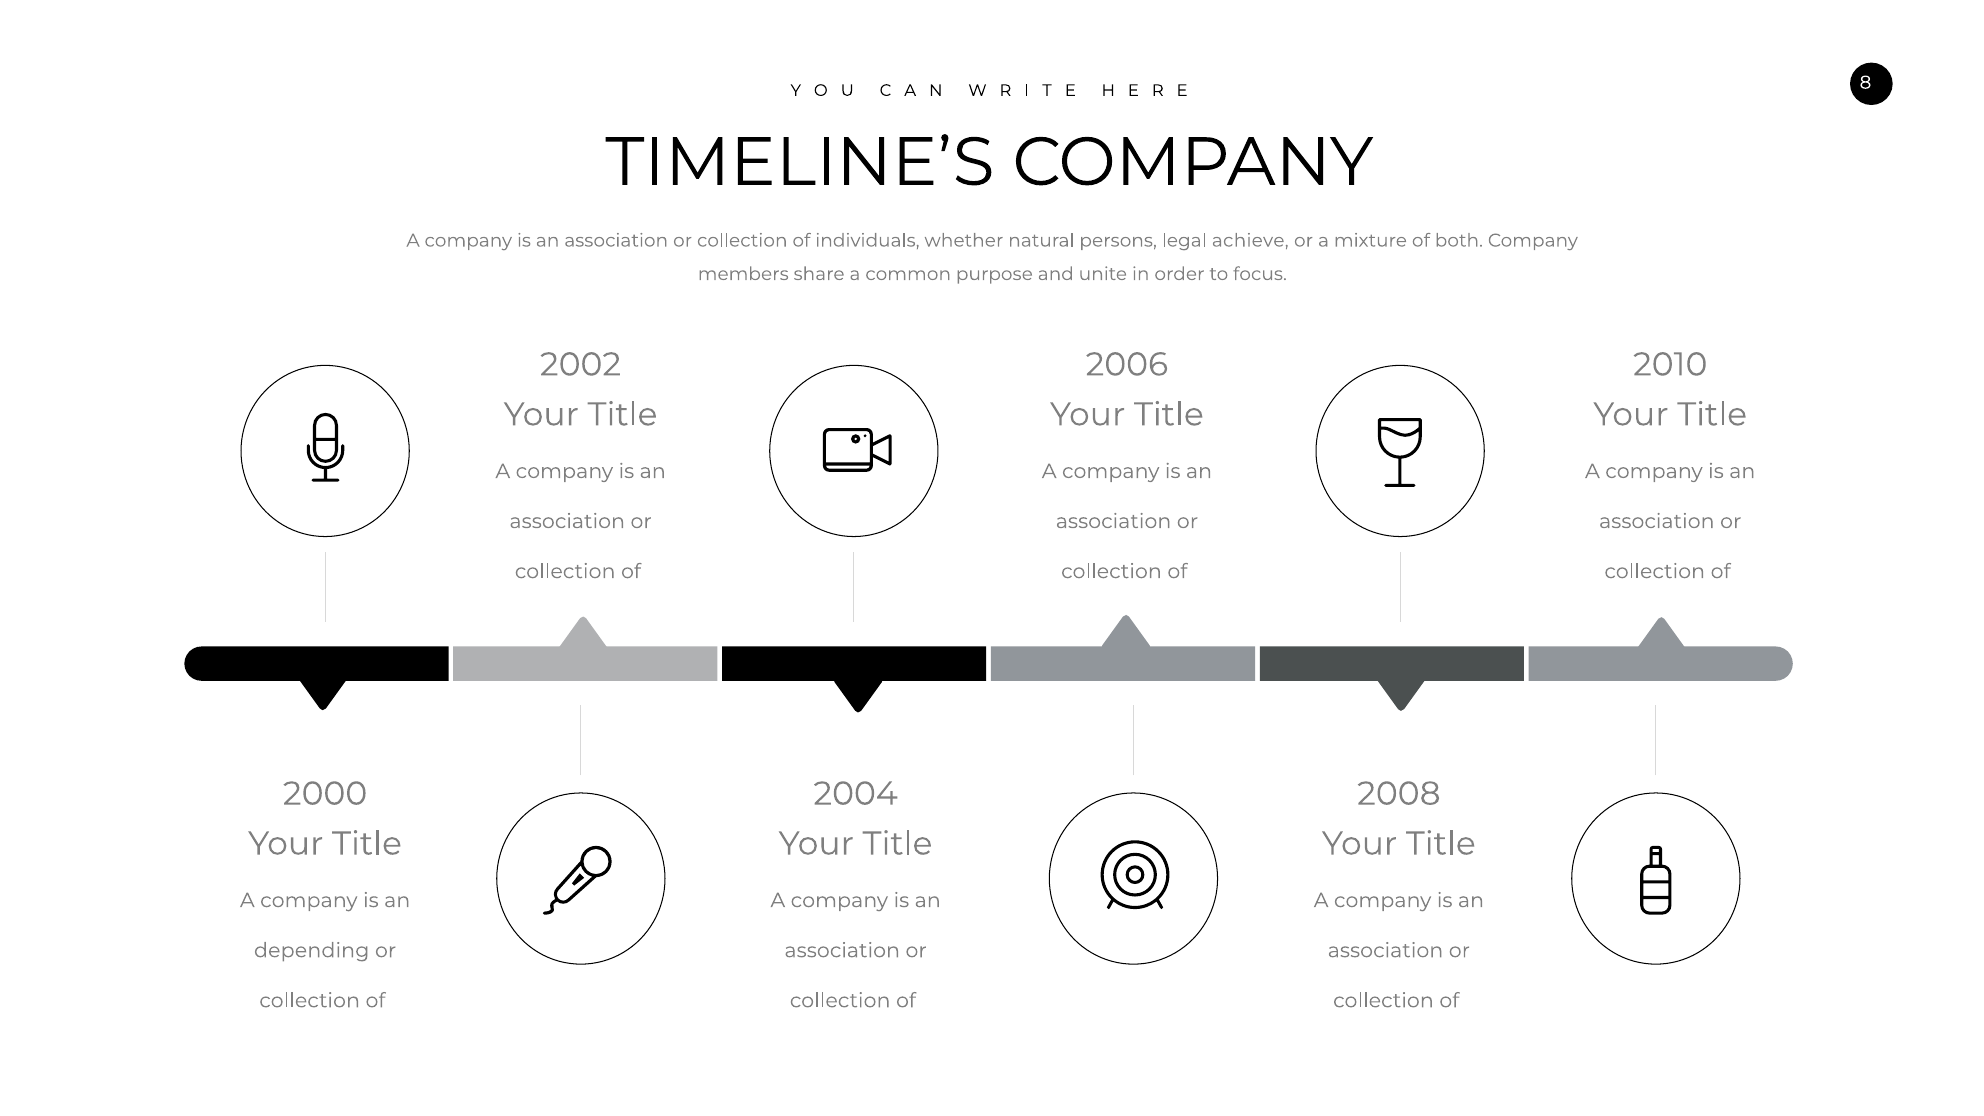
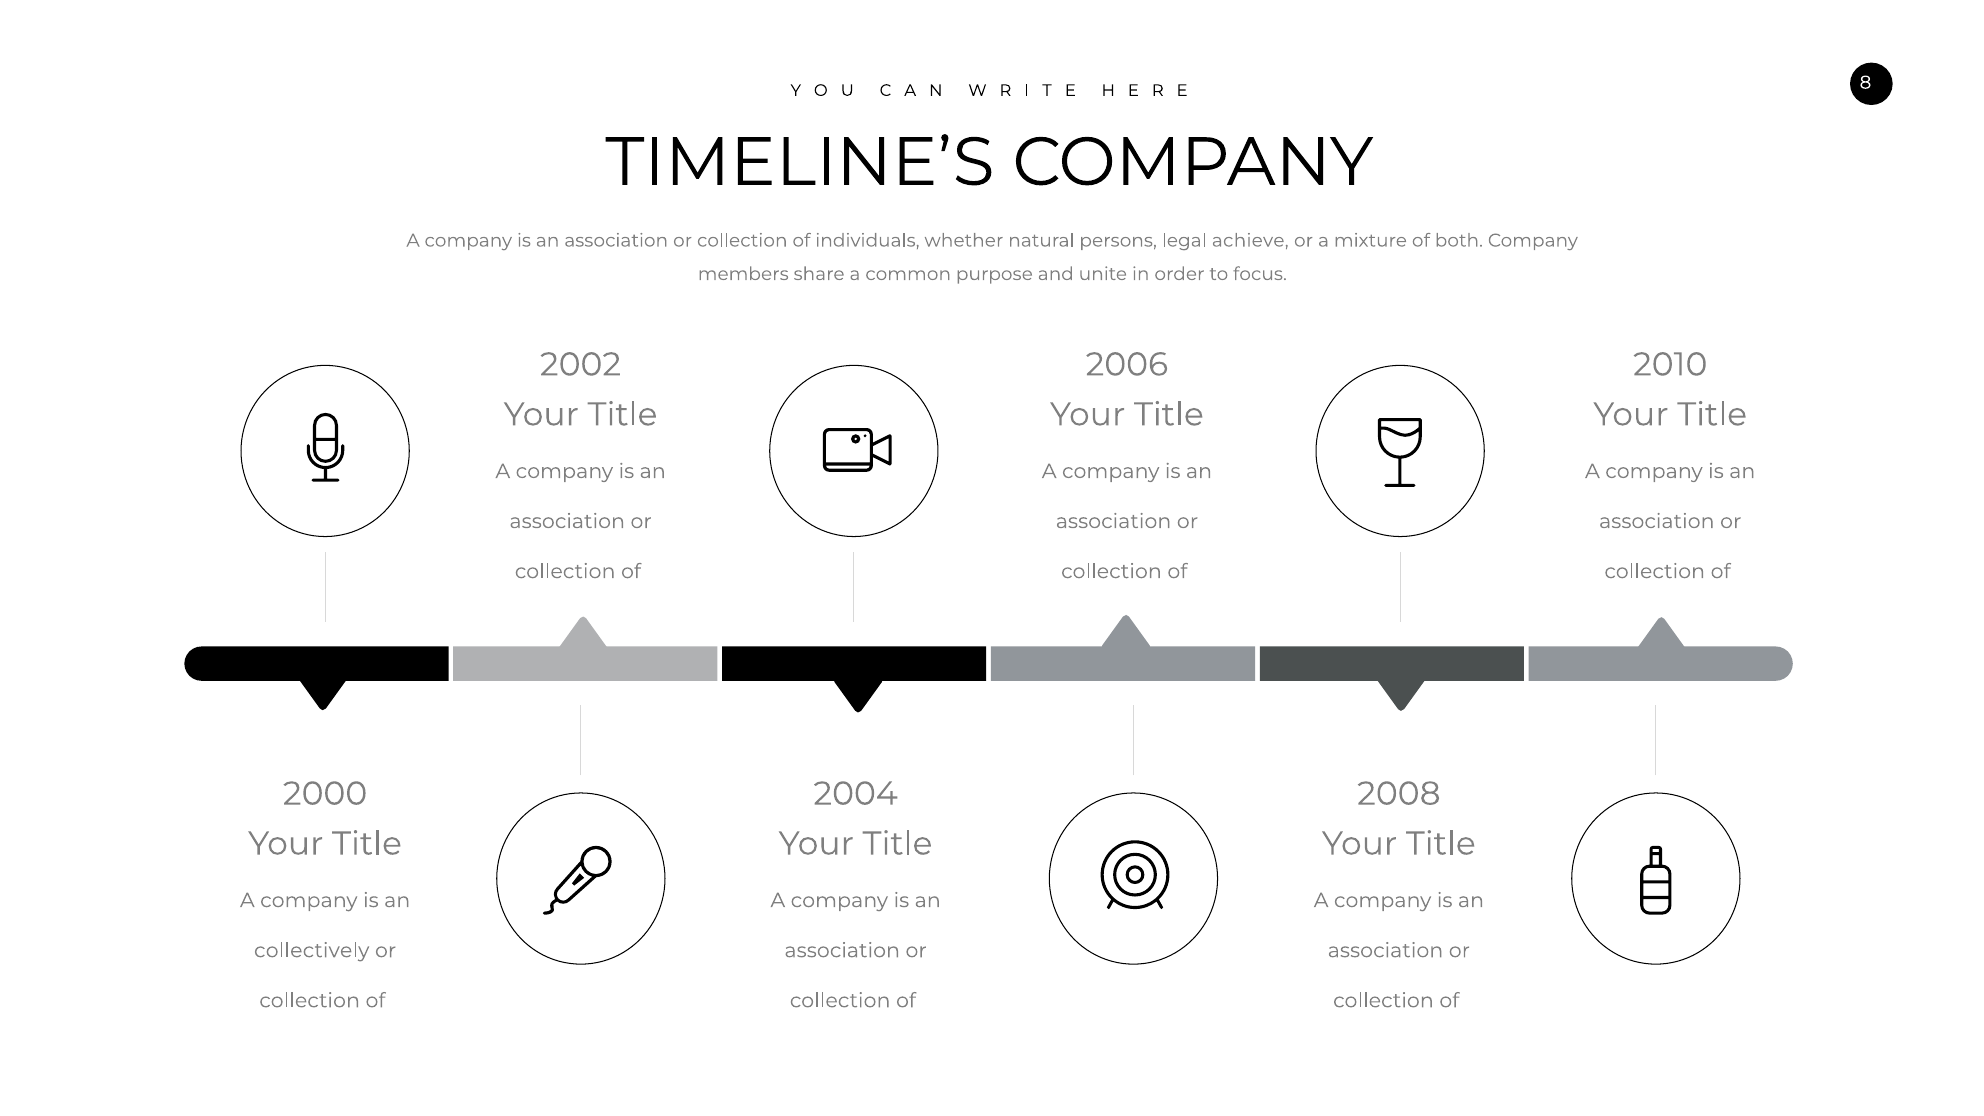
depending: depending -> collectively
